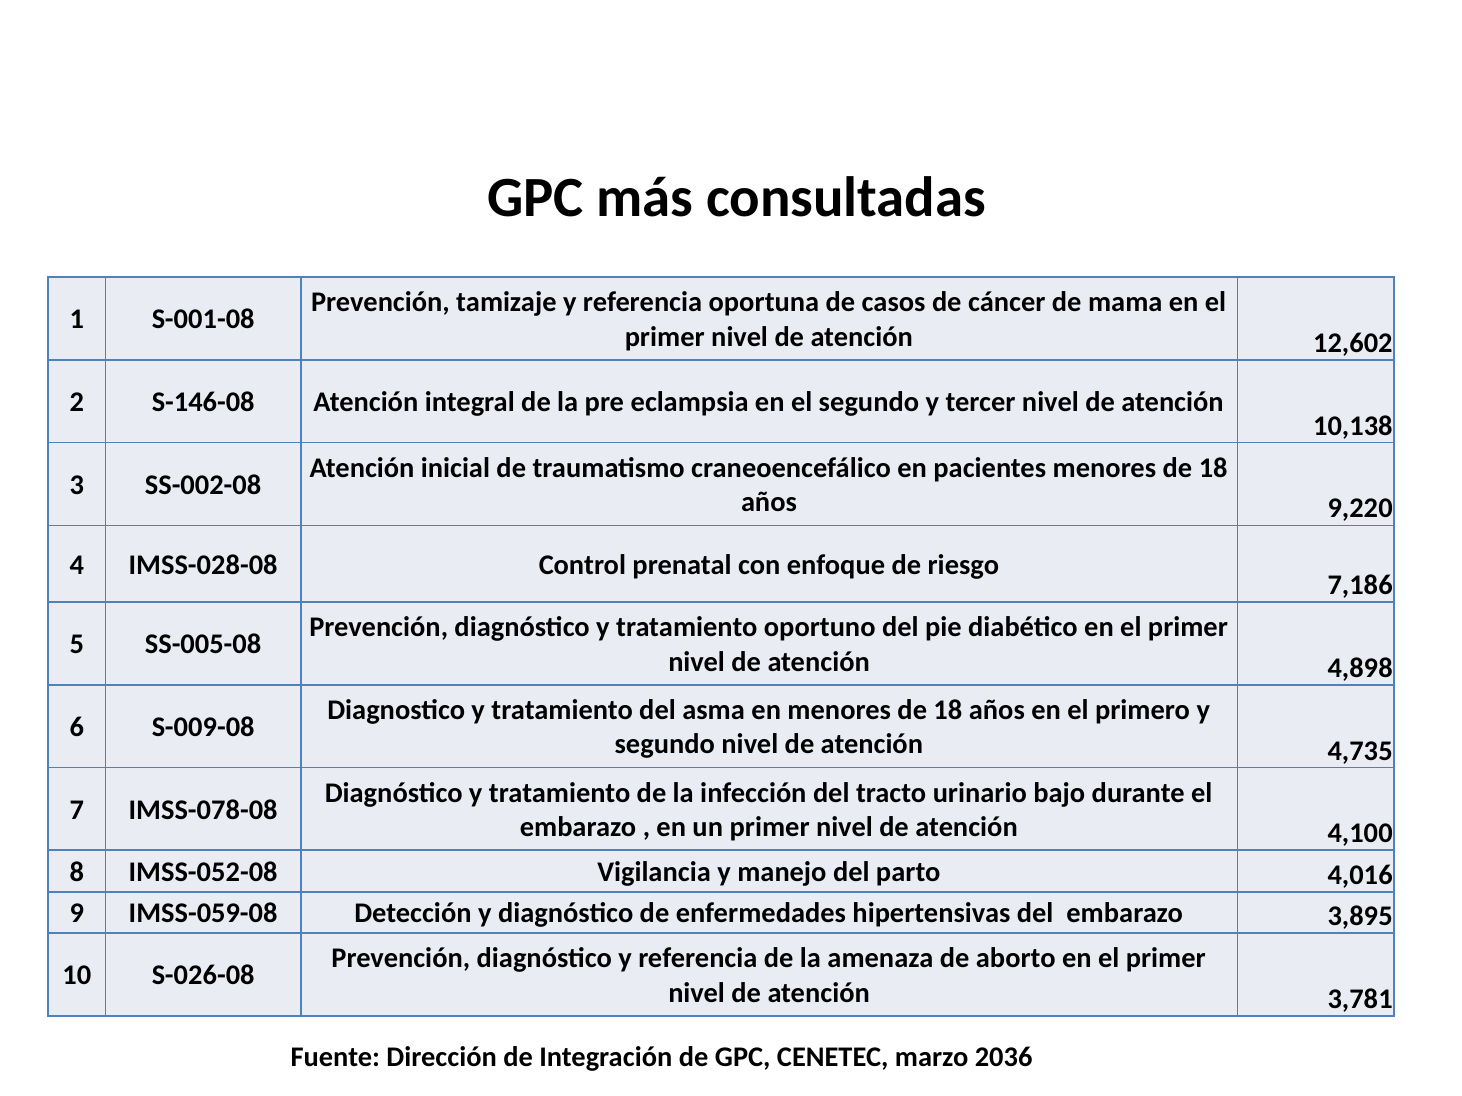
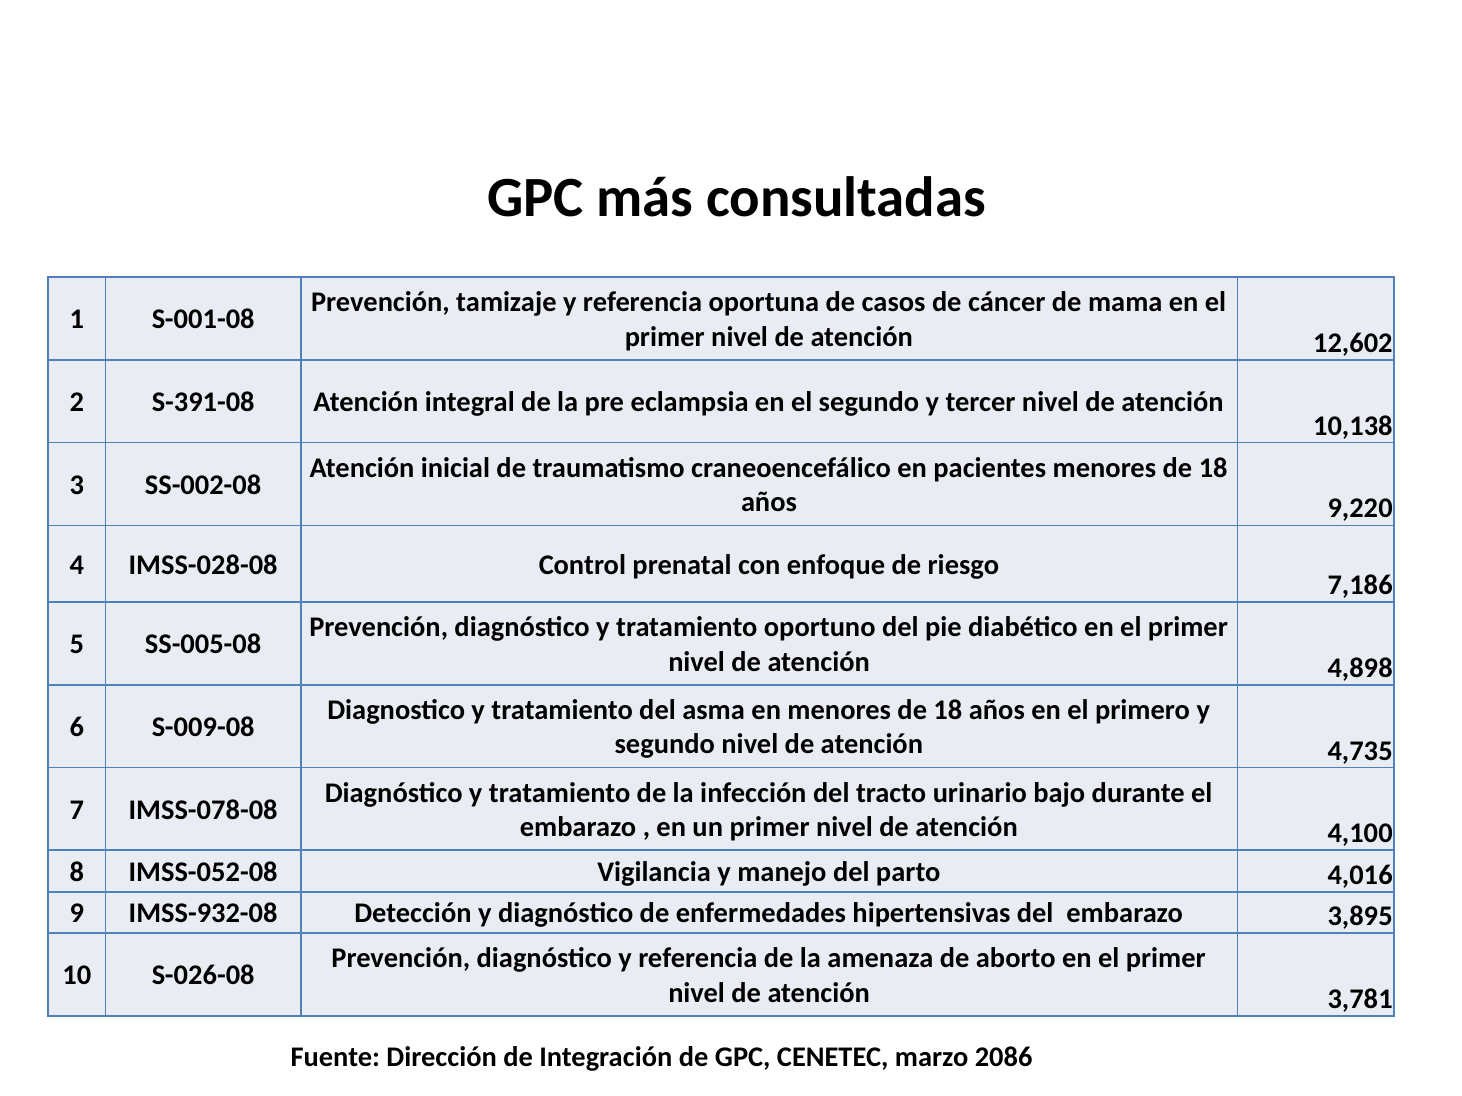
S-146-08: S-146-08 -> S-391-08
IMSS-059-08: IMSS-059-08 -> IMSS-932-08
2036: 2036 -> 2086
